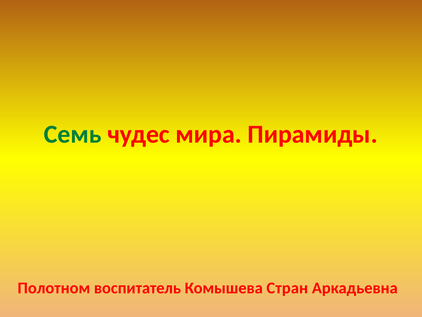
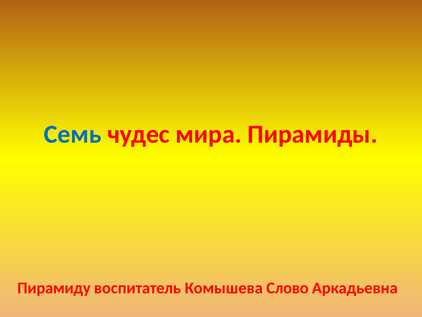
Семь colour: green -> blue
Полотном: Полотном -> Пирамиду
Стран: Стран -> Слово
